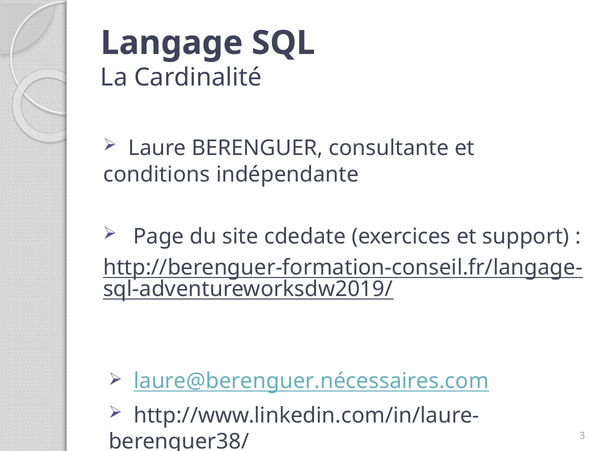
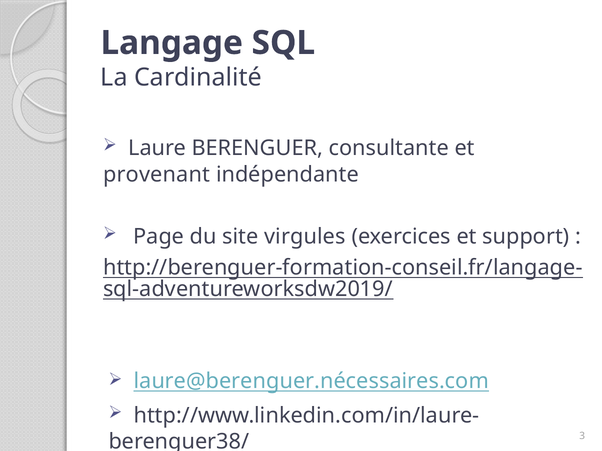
conditions: conditions -> provenant
cdedate: cdedate -> virgules
